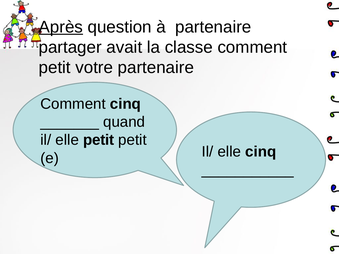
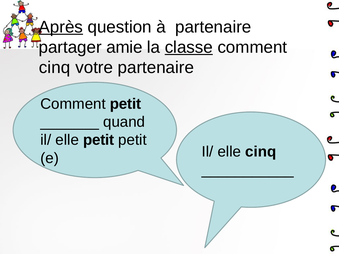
avait: avait -> amie
classe underline: none -> present
petit at (55, 68): petit -> cinq
Comment cinq: cinq -> petit
